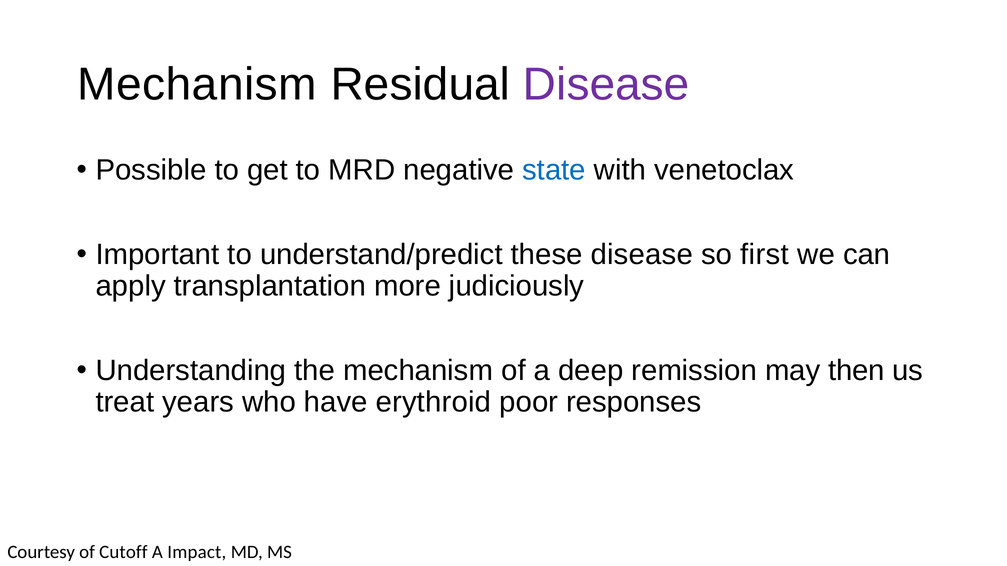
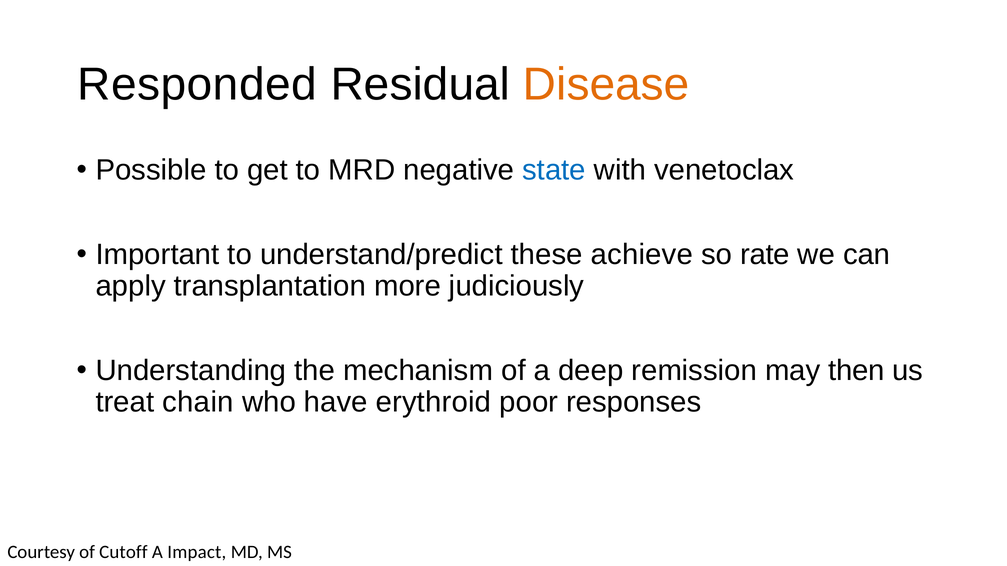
Mechanism at (197, 85): Mechanism -> Responded
Disease at (606, 85) colour: purple -> orange
these disease: disease -> achieve
first: first -> rate
years: years -> chain
